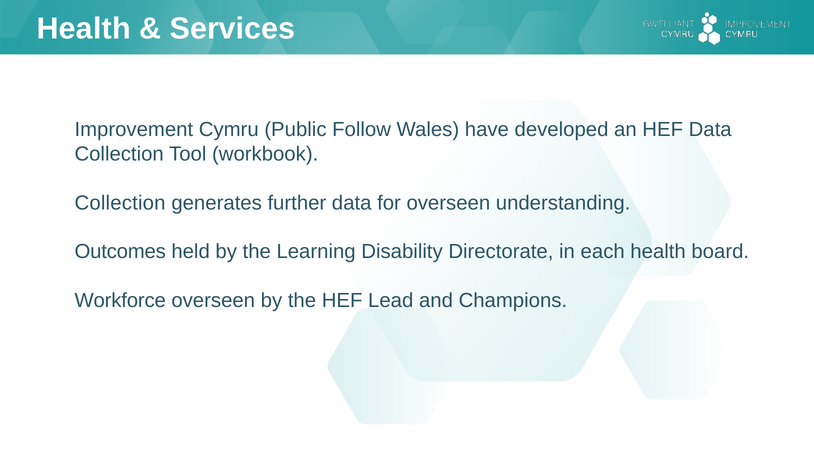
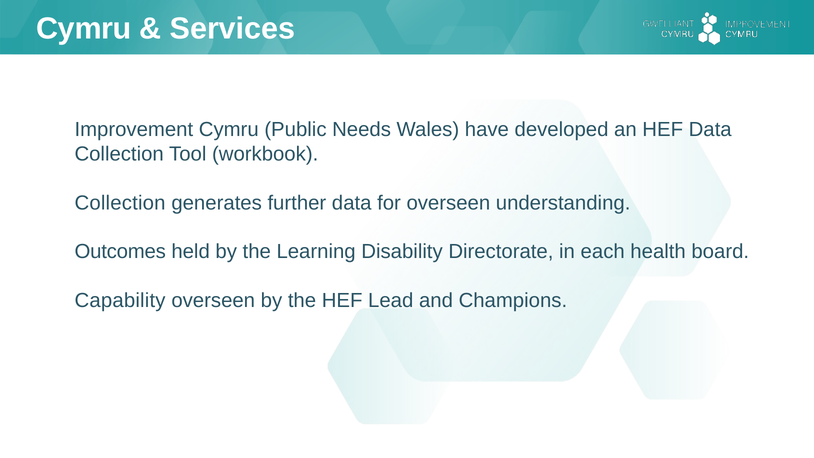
Health at (84, 29): Health -> Cymru
Follow: Follow -> Needs
Workforce: Workforce -> Capability
